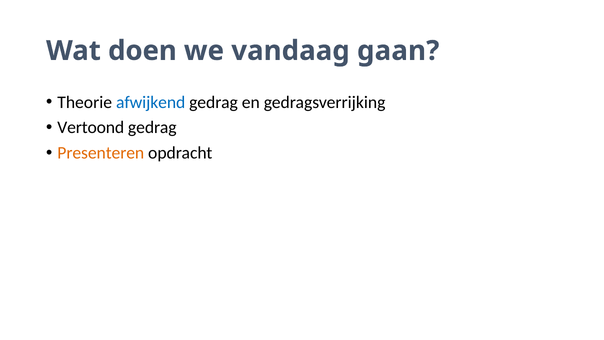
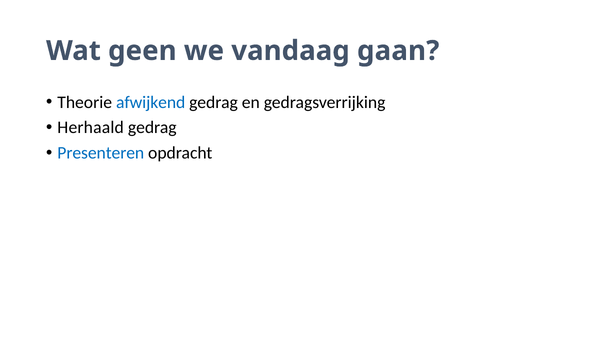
doen: doen -> geen
Vertoond: Vertoond -> Herhaald
Presenteren colour: orange -> blue
